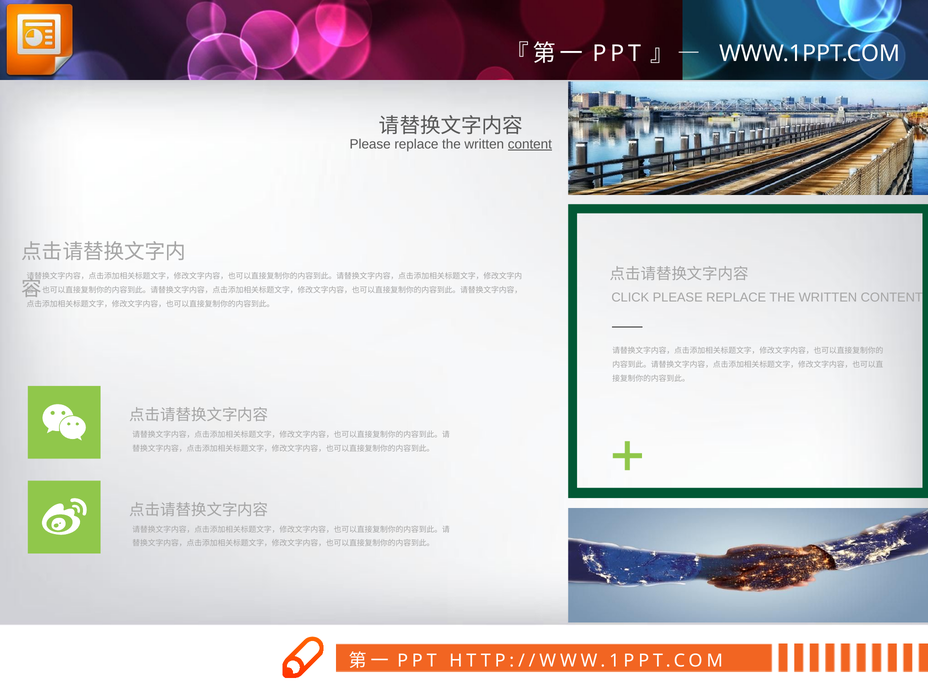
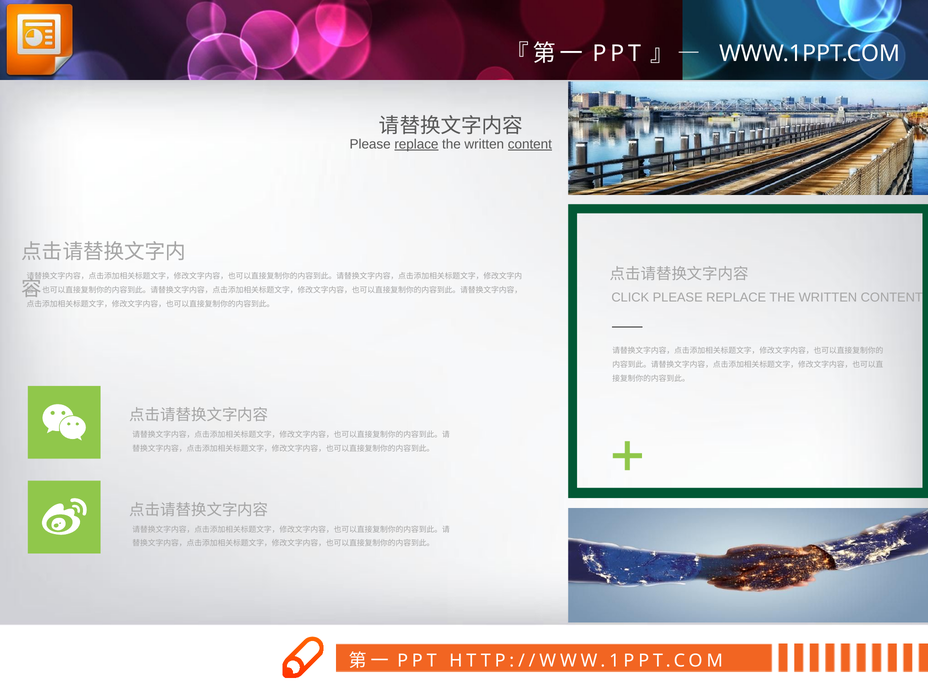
replace at (416, 144) underline: none -> present
